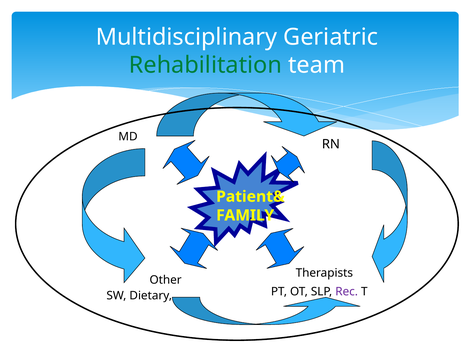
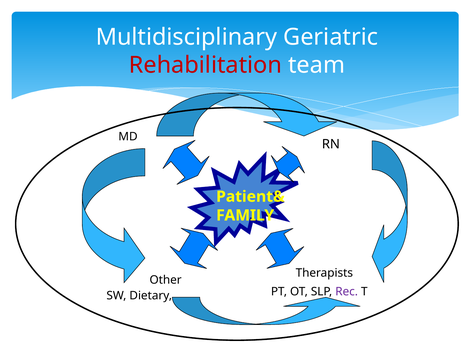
Rehabilitation colour: green -> red
